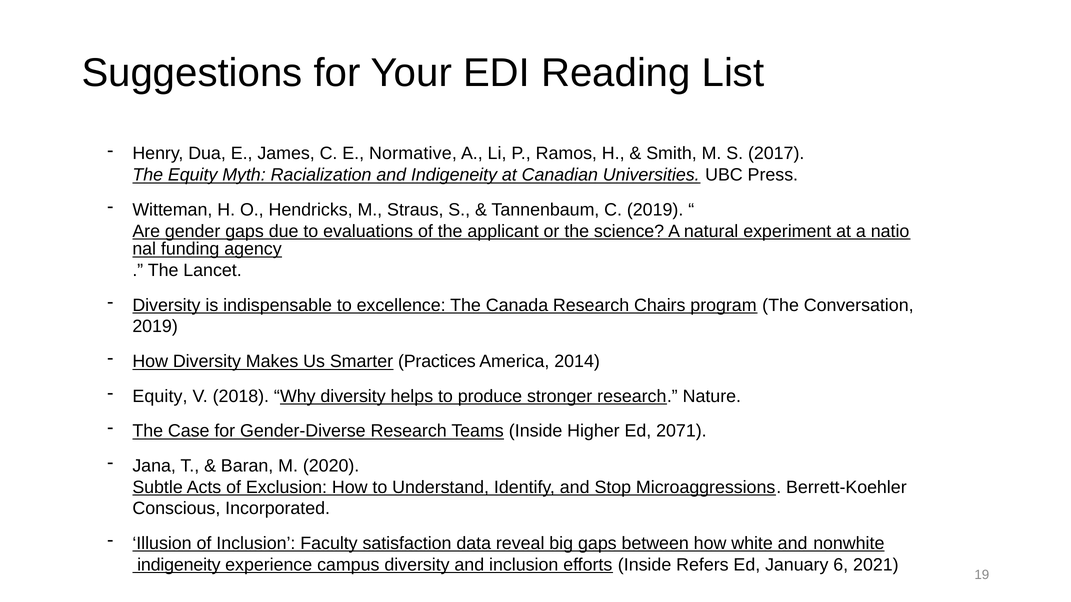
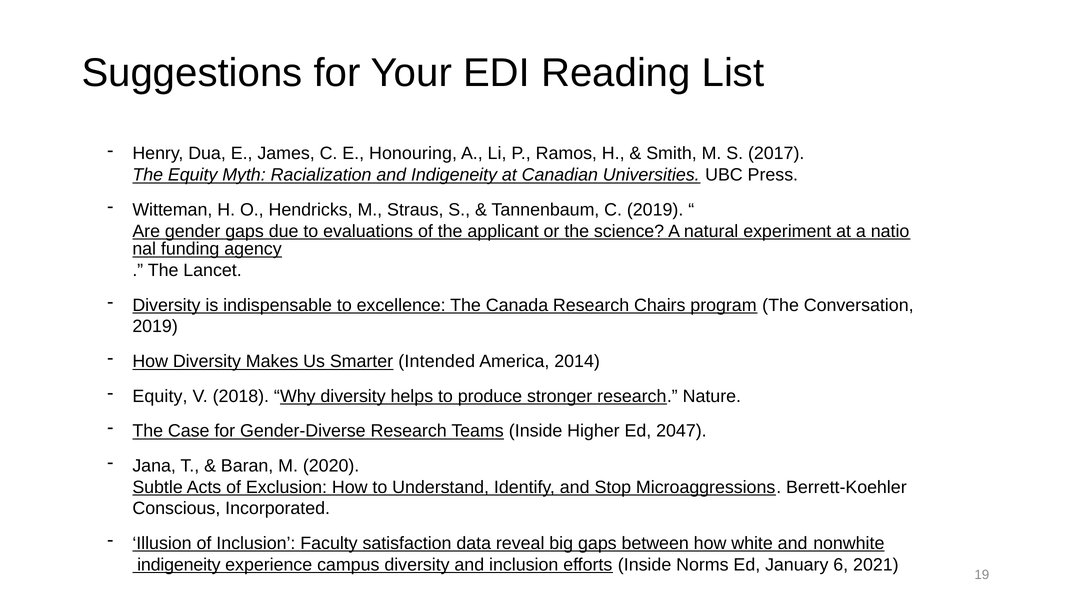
Normative: Normative -> Honouring
Practices: Practices -> Intended
2071: 2071 -> 2047
Refers: Refers -> Norms
